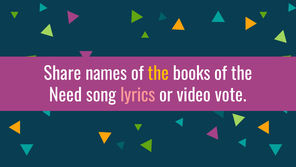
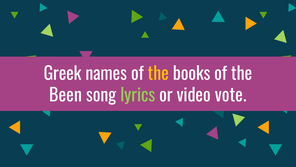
Share: Share -> Greek
Need: Need -> Been
lyrics colour: pink -> light green
